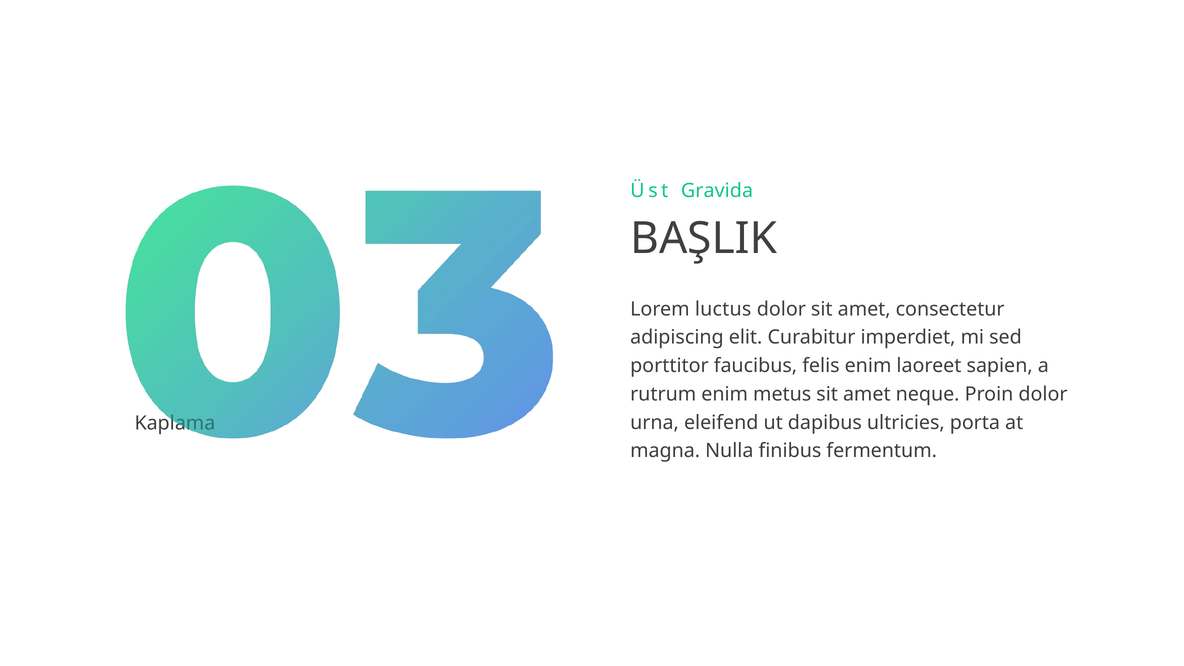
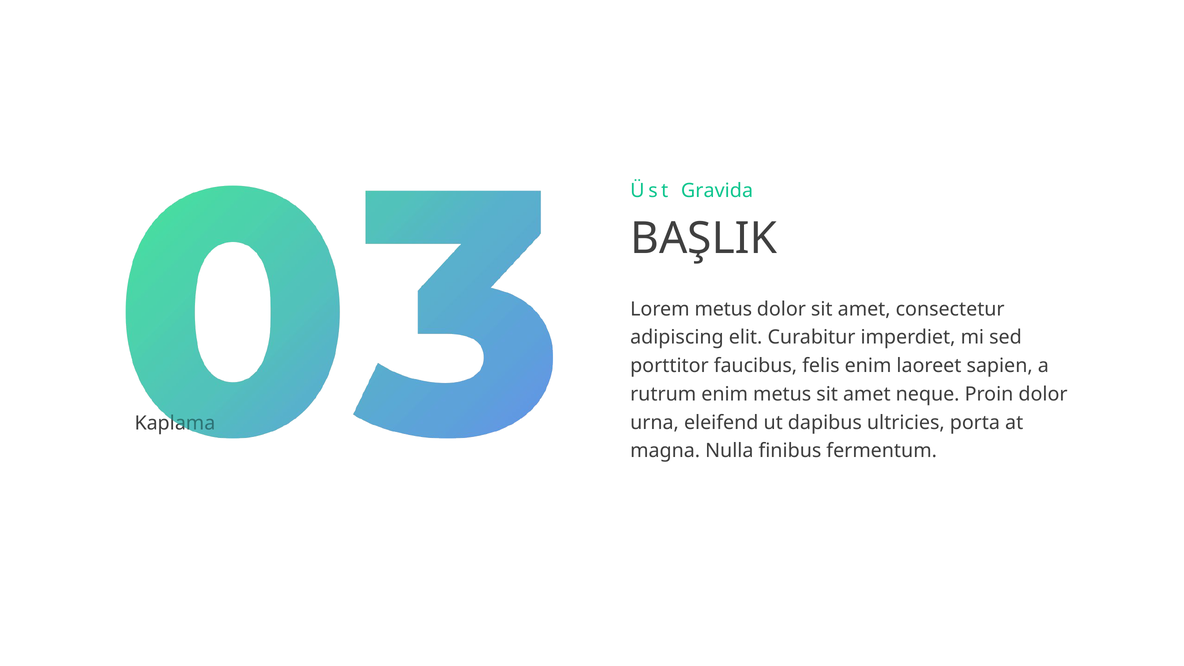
Lorem luctus: luctus -> metus
